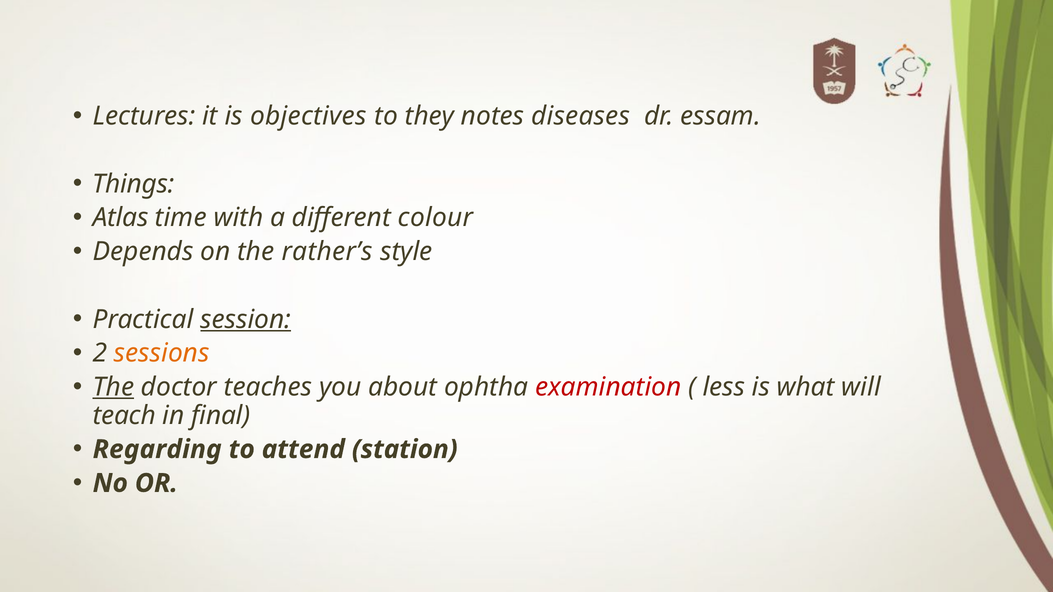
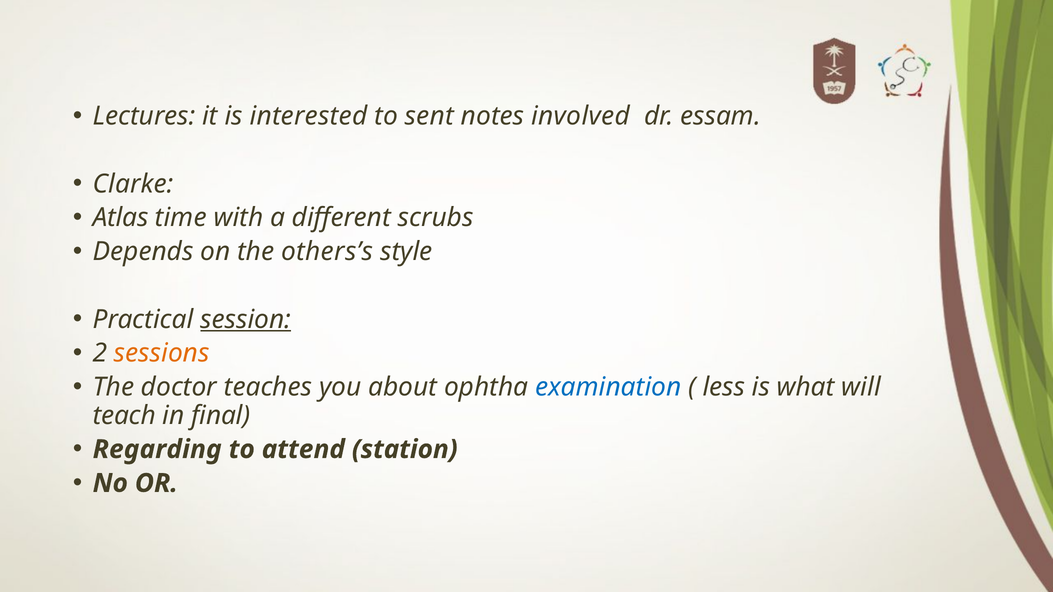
objectives: objectives -> interested
they: they -> sent
diseases: diseases -> involved
Things: Things -> Clarke
colour: colour -> scrubs
rather’s: rather’s -> others’s
The at (113, 387) underline: present -> none
examination colour: red -> blue
